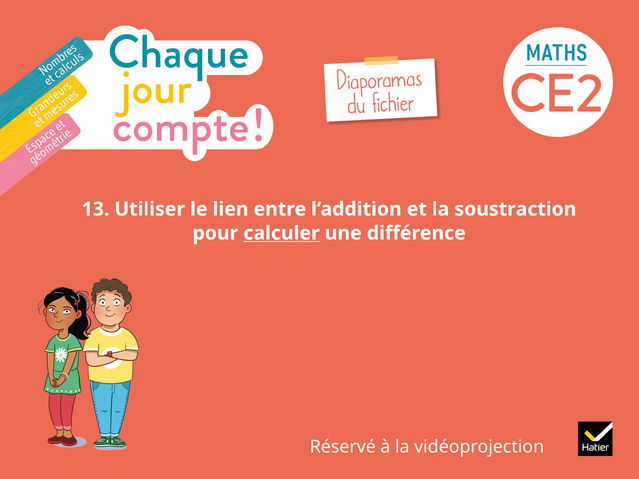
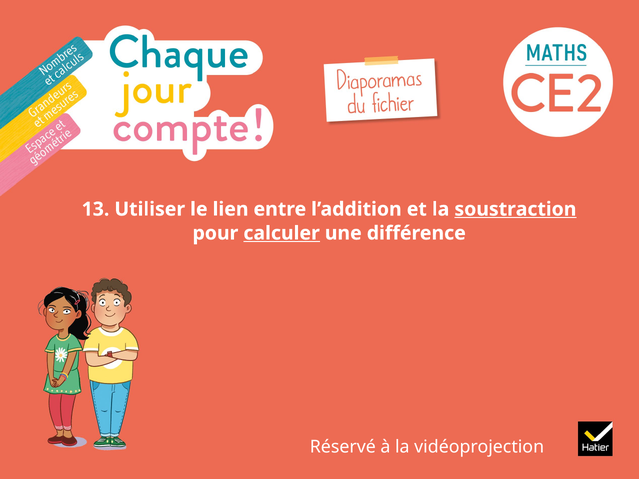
soustraction underline: none -> present
